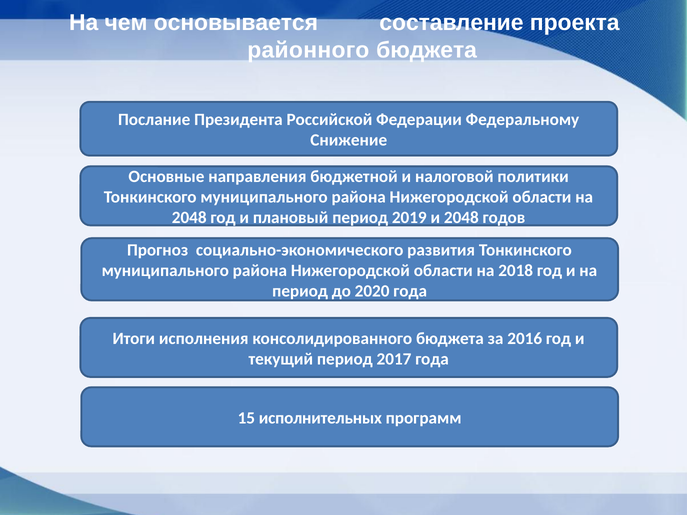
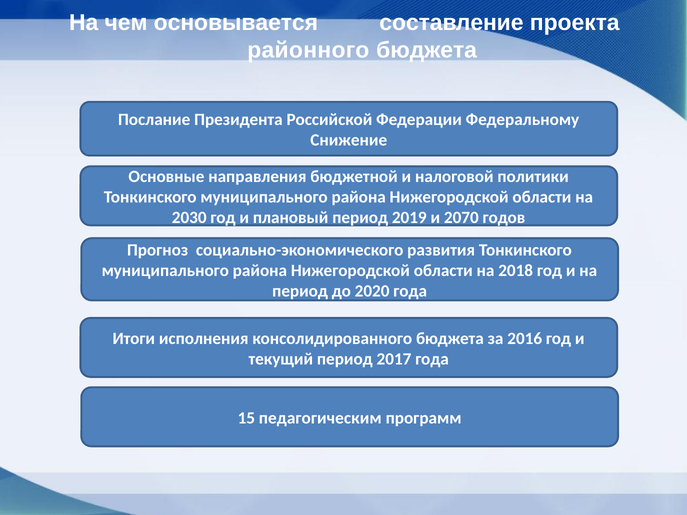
2048 at (189, 218): 2048 -> 2030
и 2048: 2048 -> 2070
исполнительных: исполнительных -> педагогическим
